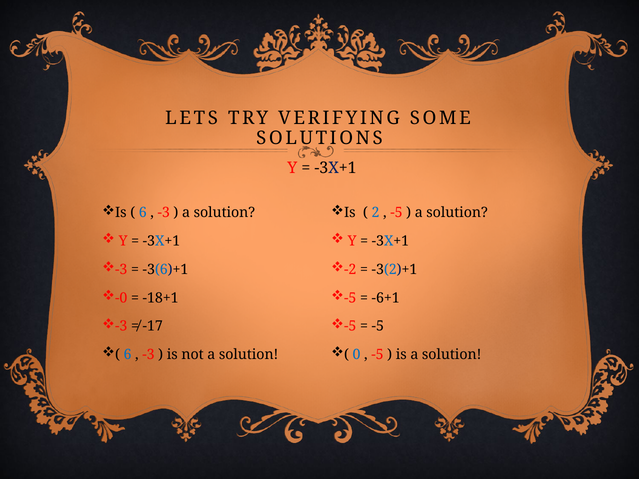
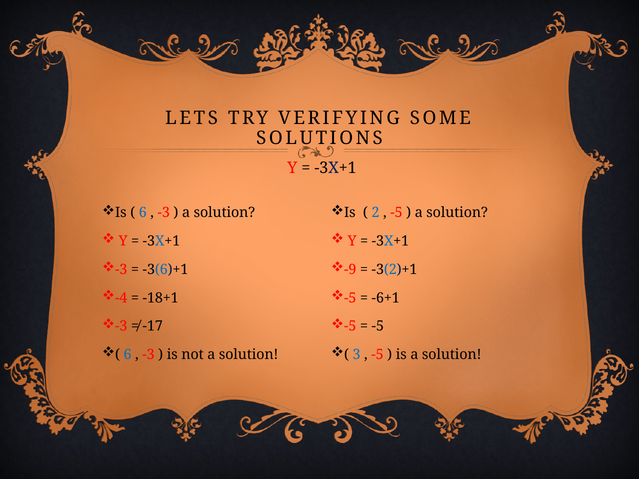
-2: -2 -> -9
-0: -0 -> -4
0: 0 -> 3
